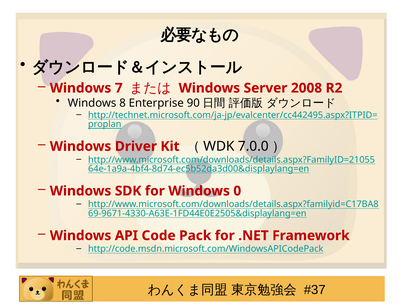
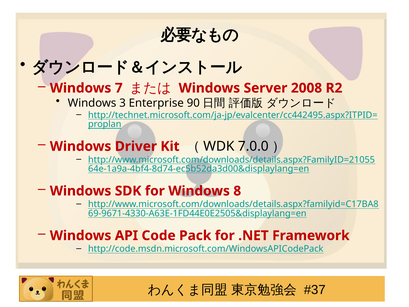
8: 8 -> 3
0: 0 -> 8
